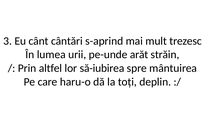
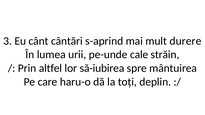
trezesc: trezesc -> durere
arăt: arăt -> cale
